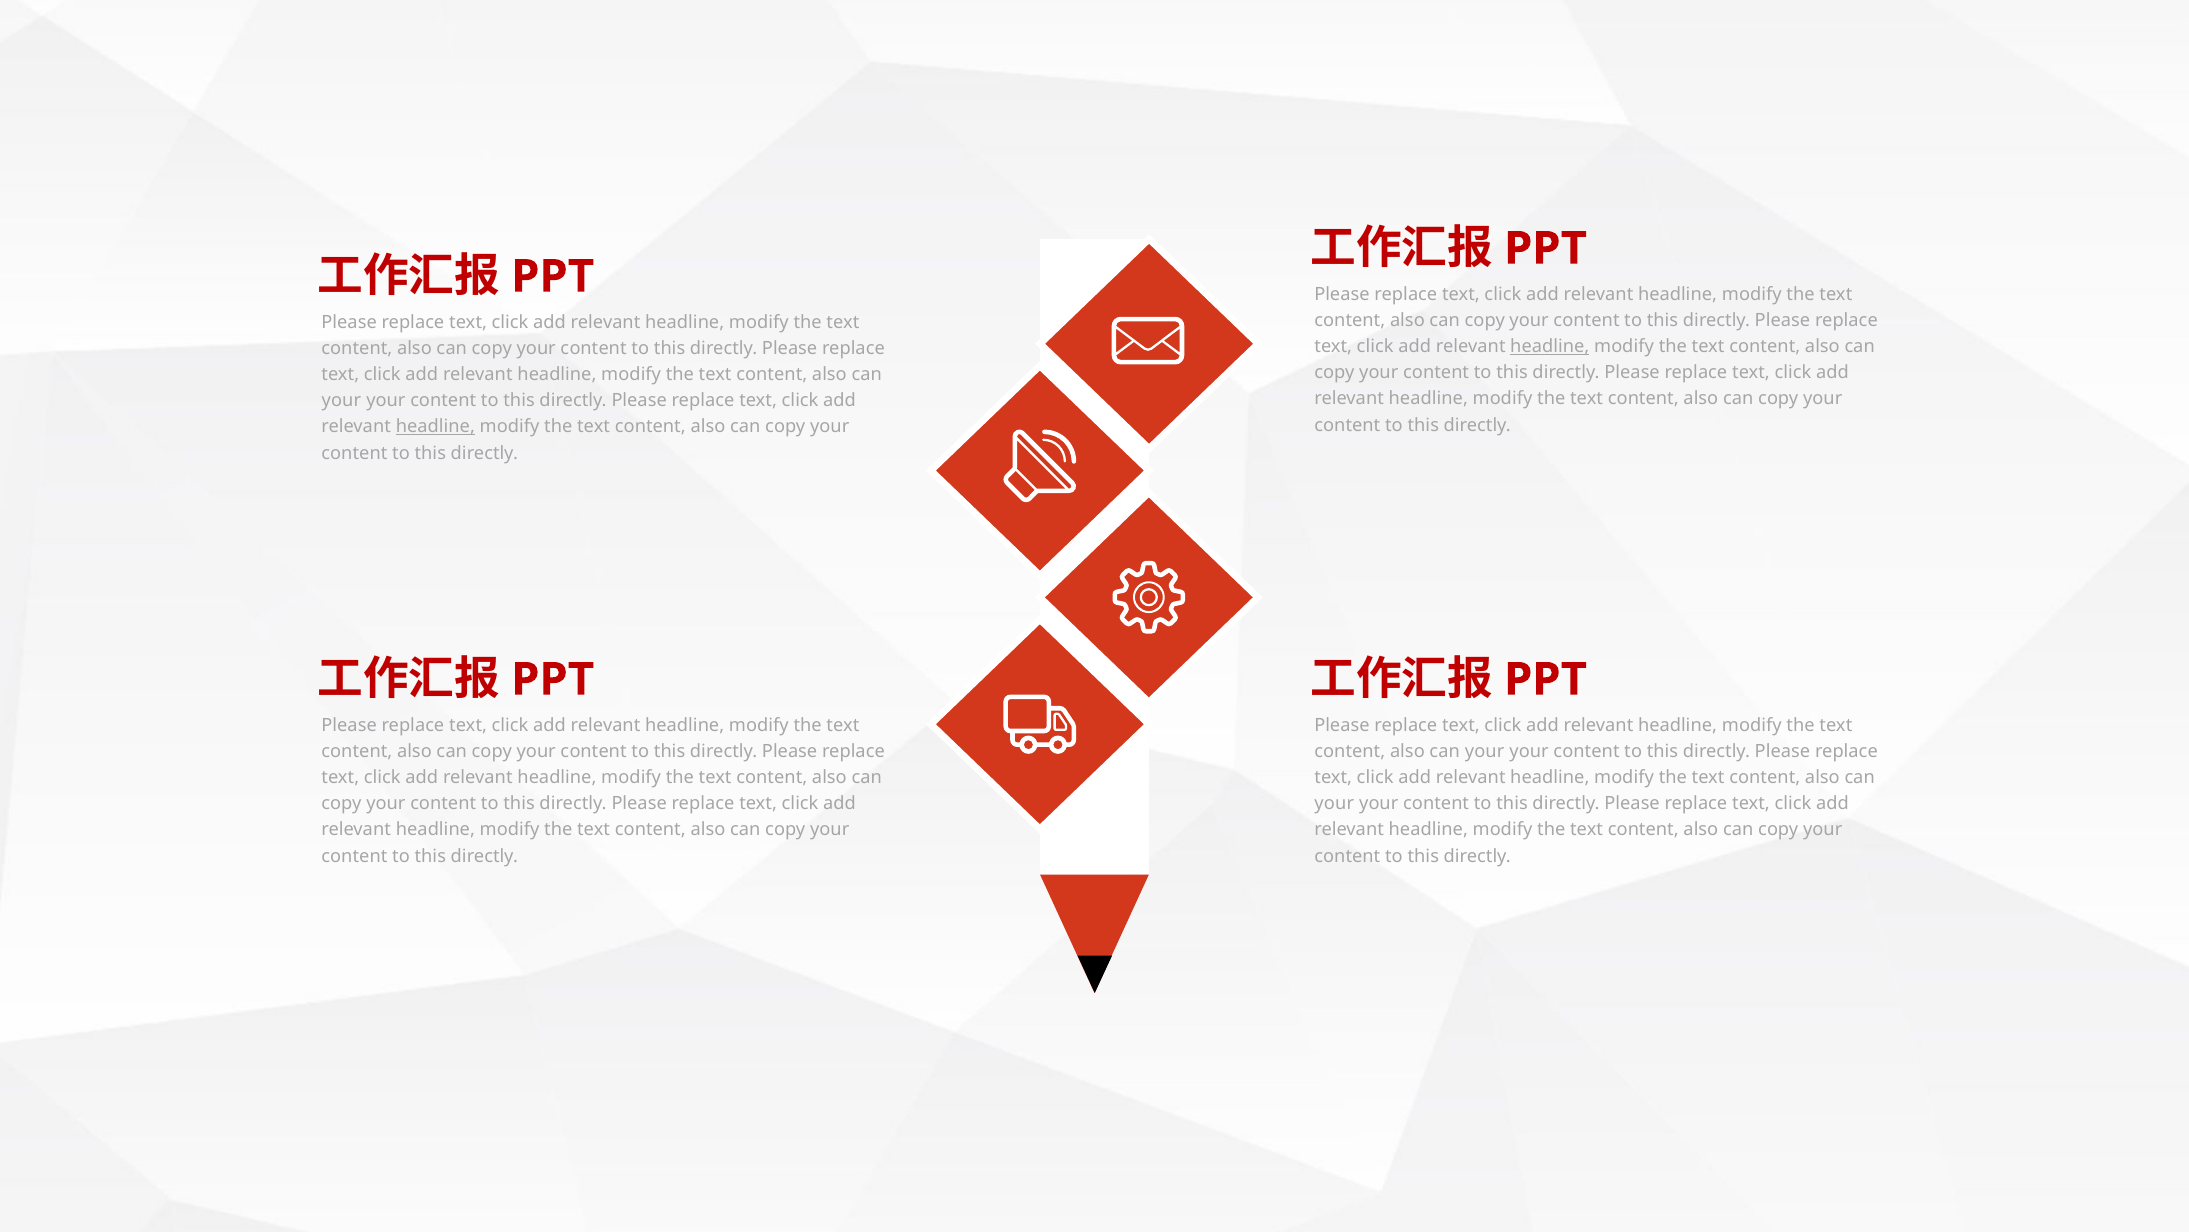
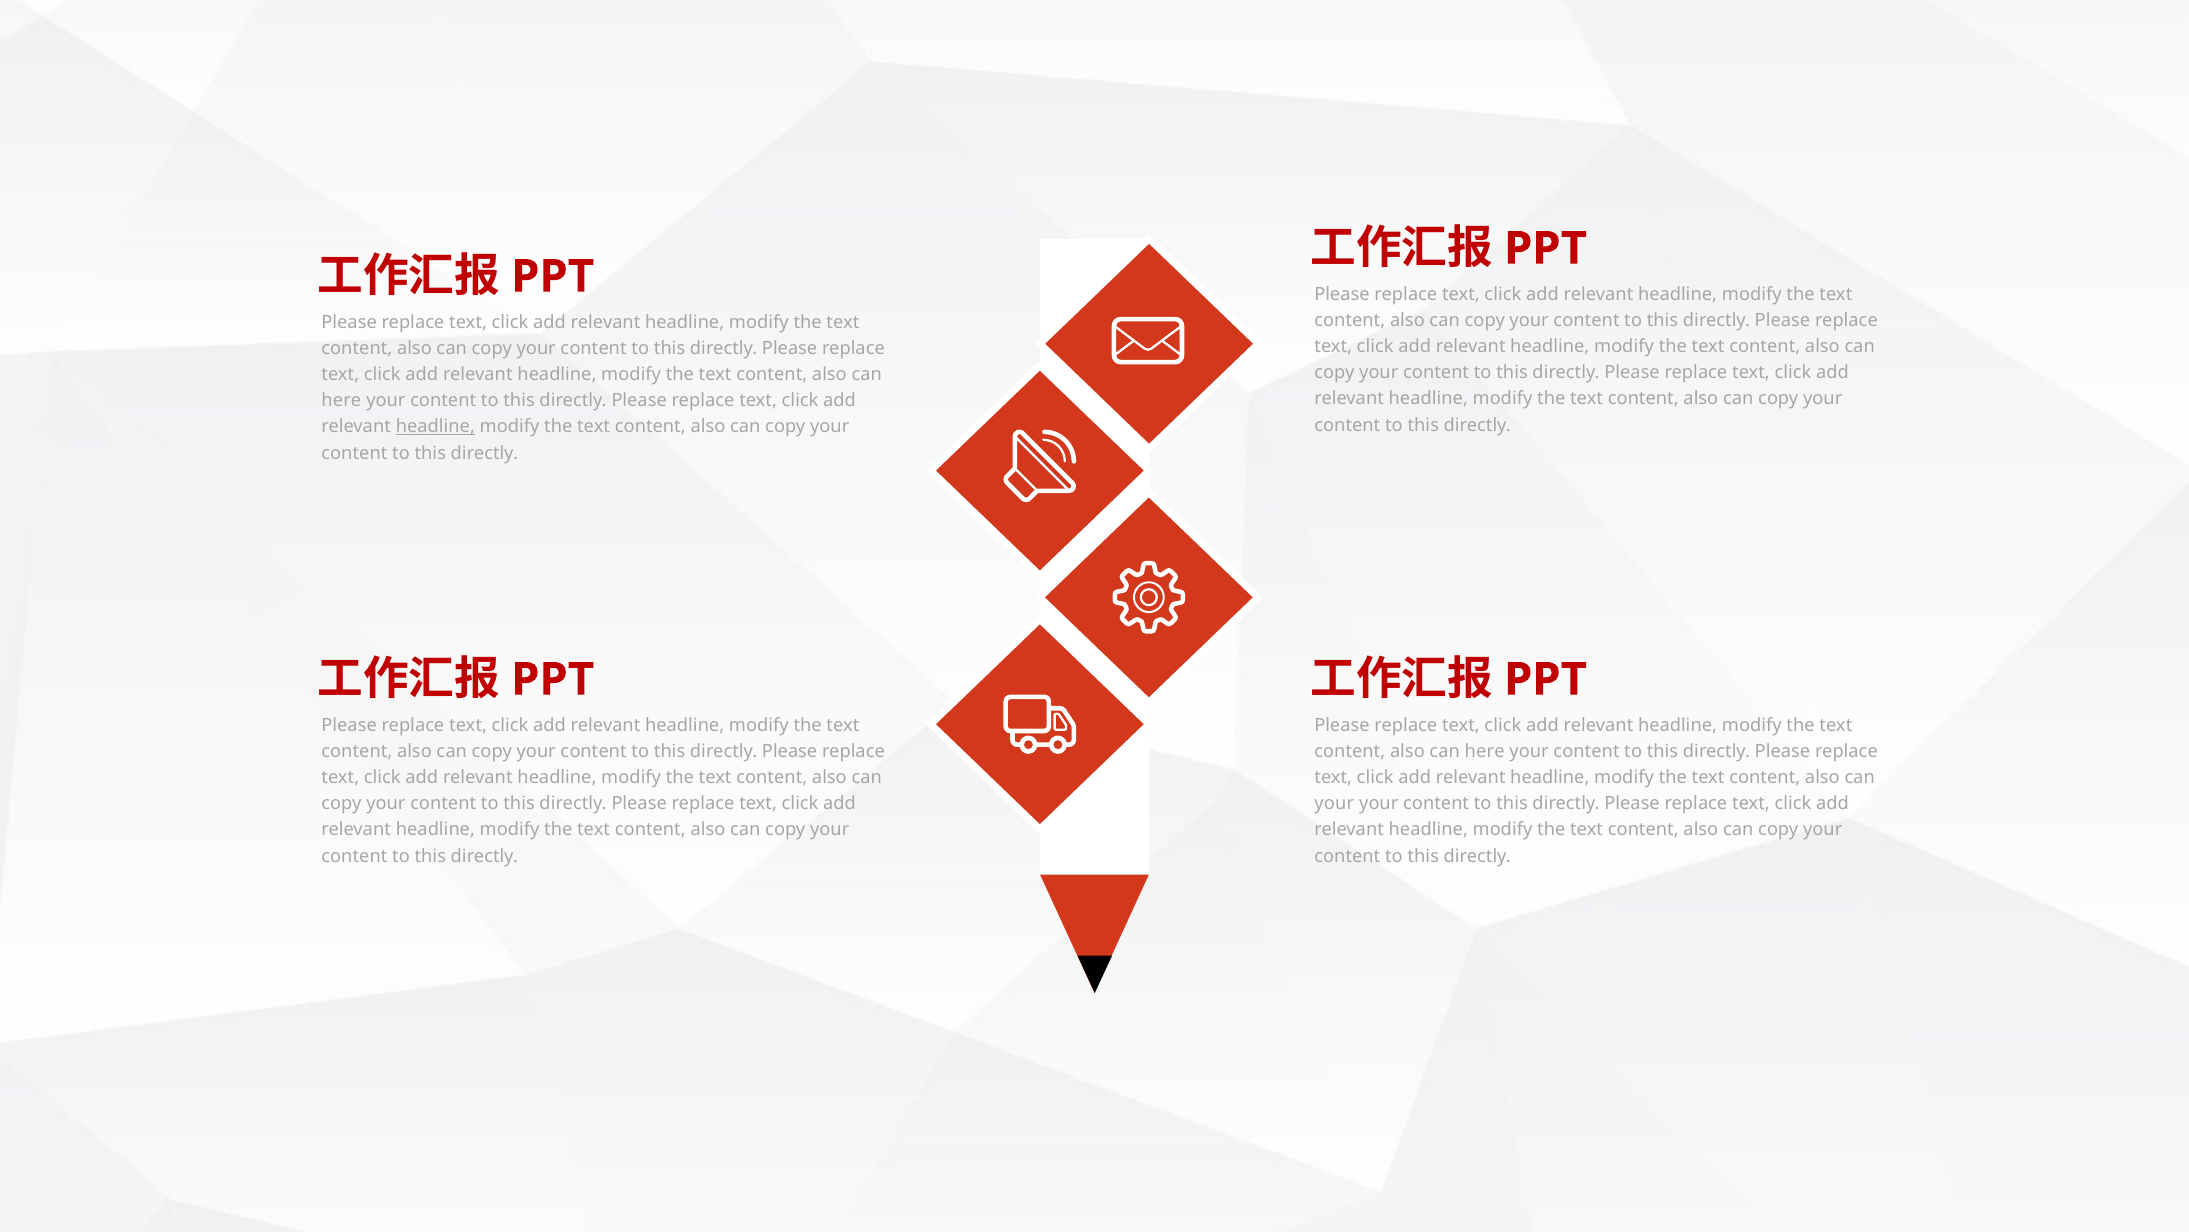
headline at (1550, 346) underline: present -> none
your at (341, 401): your -> here
your at (1485, 751): your -> here
